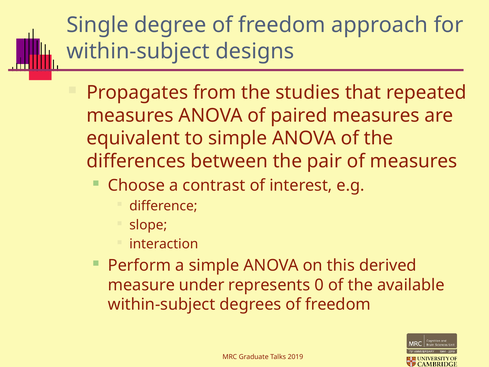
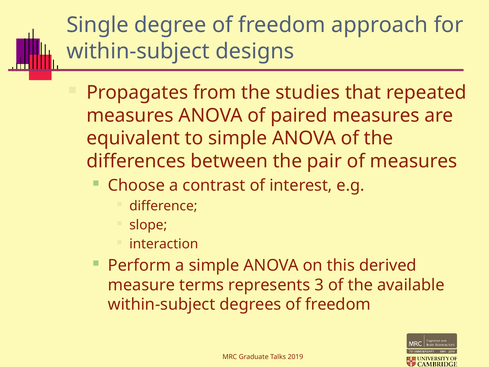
under: under -> terms
0: 0 -> 3
